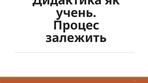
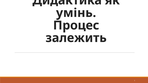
учень: учень -> умінь
